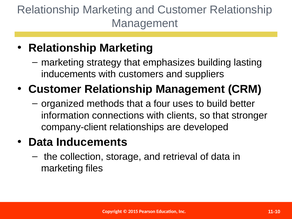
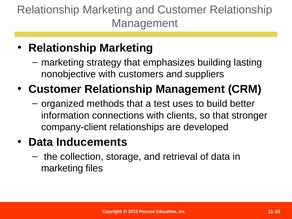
inducements at (69, 74): inducements -> nonobjective
four: four -> test
